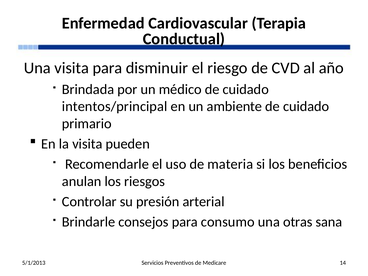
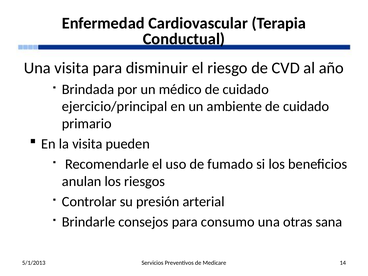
intentos/principal: intentos/principal -> ejercicio/principal
materia: materia -> fumado
